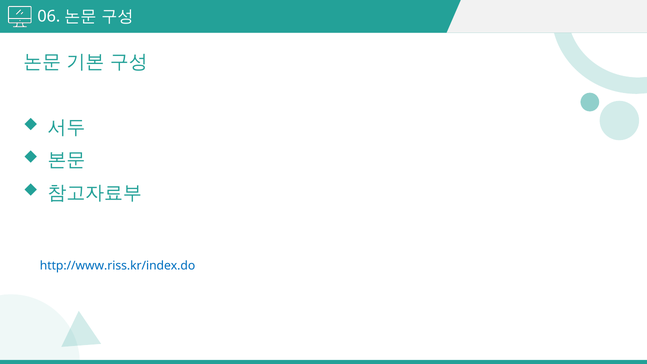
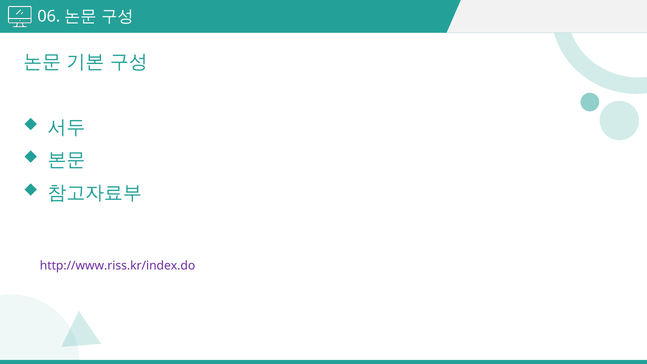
http://www.riss.kr/index.do colour: blue -> purple
